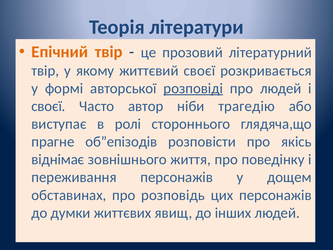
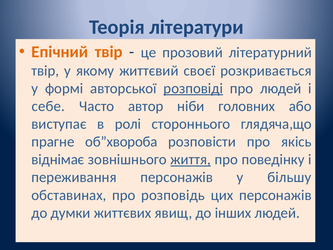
своєї at (48, 106): своєї -> себе
трагедію: трагедію -> головних
об”епізодів: об”епізодів -> об”хвороба
життя underline: none -> present
дощем: дощем -> більшу
